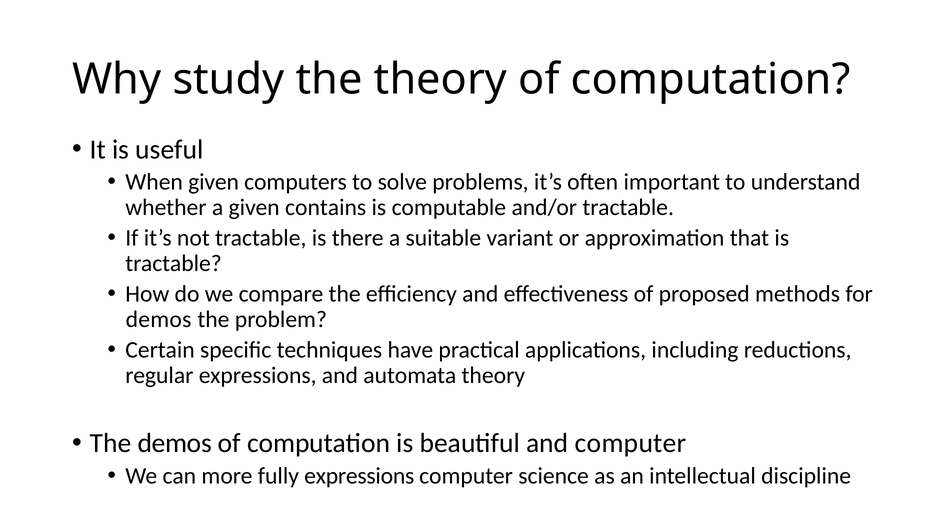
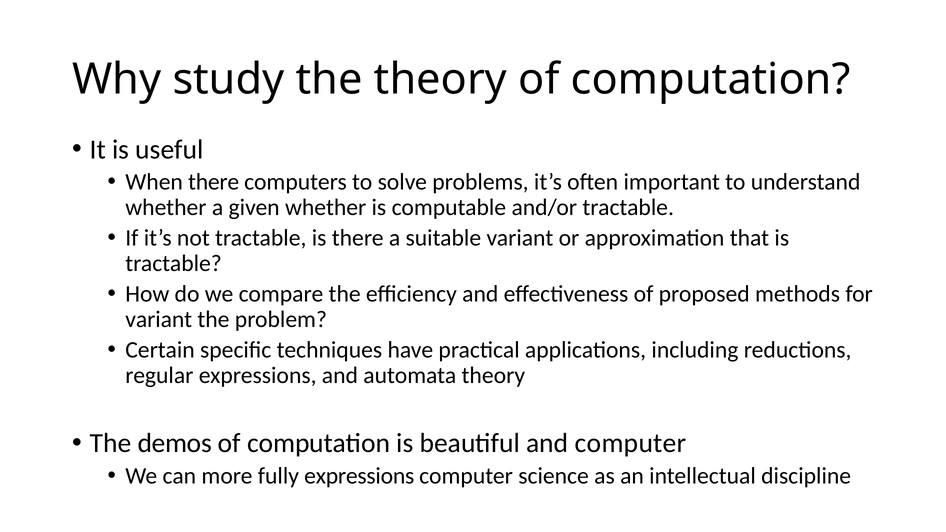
When given: given -> there
given contains: contains -> whether
demos at (159, 320): demos -> variant
